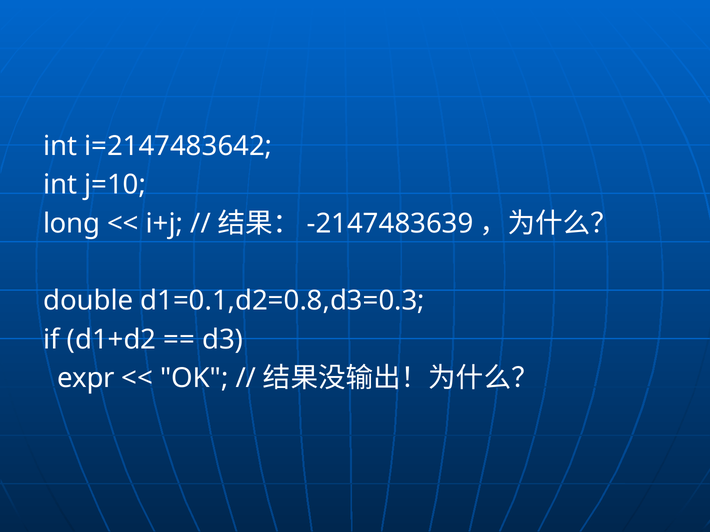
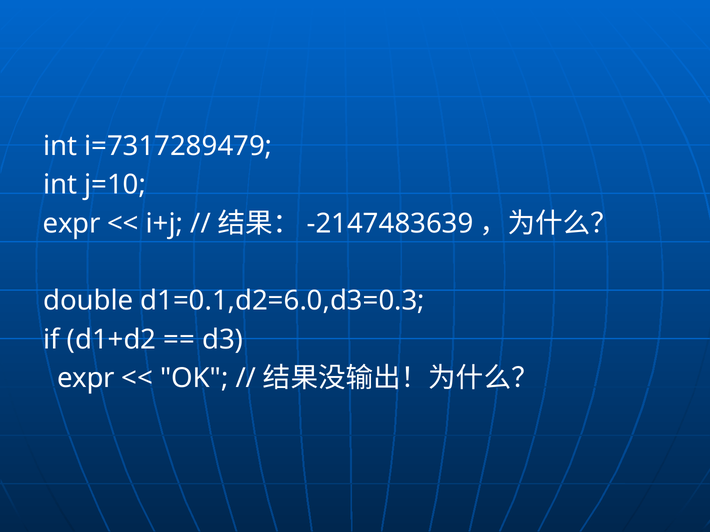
i=2147483642: i=2147483642 -> i=7317289479
long at (72, 224): long -> expr
d1=0.1,d2=0.8,d3=0.3: d1=0.1,d2=0.8,d3=0.3 -> d1=0.1,d2=6.0,d3=0.3
